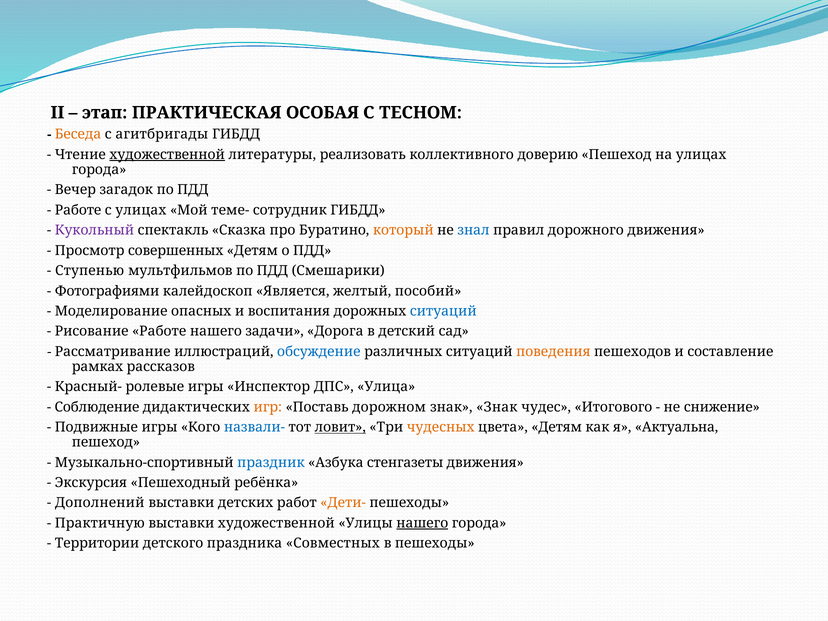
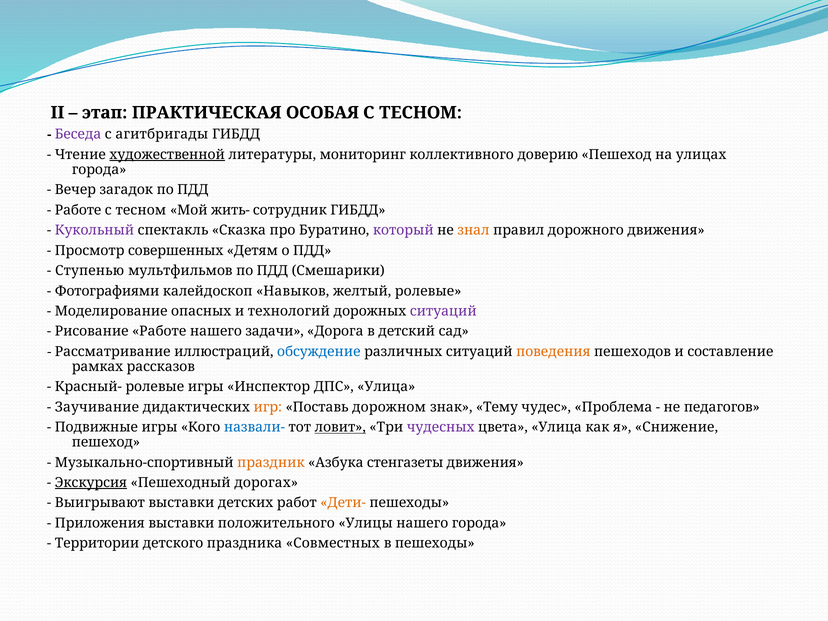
Беседа colour: orange -> purple
реализовать: реализовать -> мониторинг
улицах at (141, 210): улицах -> тесном
теме-: теме- -> жить-
который colour: orange -> purple
знал colour: blue -> orange
Является: Является -> Навыков
желтый пособий: пособий -> ролевые
воспитания: воспитания -> технологий
ситуаций at (443, 311) colour: blue -> purple
Соблюдение: Соблюдение -> Заучивание
знак Знак: Знак -> Тему
Итогового: Итогового -> Проблема
снижение: снижение -> педагогов
чудесных colour: orange -> purple
цвета Детям: Детям -> Улица
Актуальна: Актуальна -> Снижение
праздник colour: blue -> orange
Экскурсия underline: none -> present
ребёнка: ребёнка -> дорогах
Дополнений: Дополнений -> Выигрывают
Практичную: Практичную -> Приложения
выставки художественной: художественной -> положительного
нашего at (422, 523) underline: present -> none
